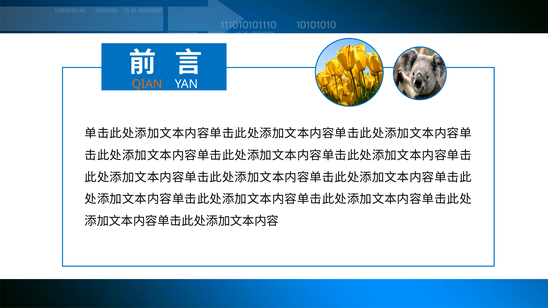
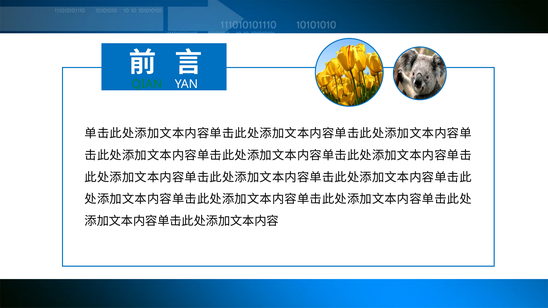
QIAN colour: orange -> green
